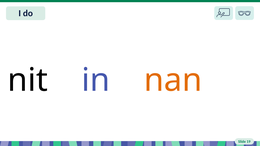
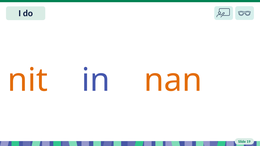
nit colour: black -> orange
